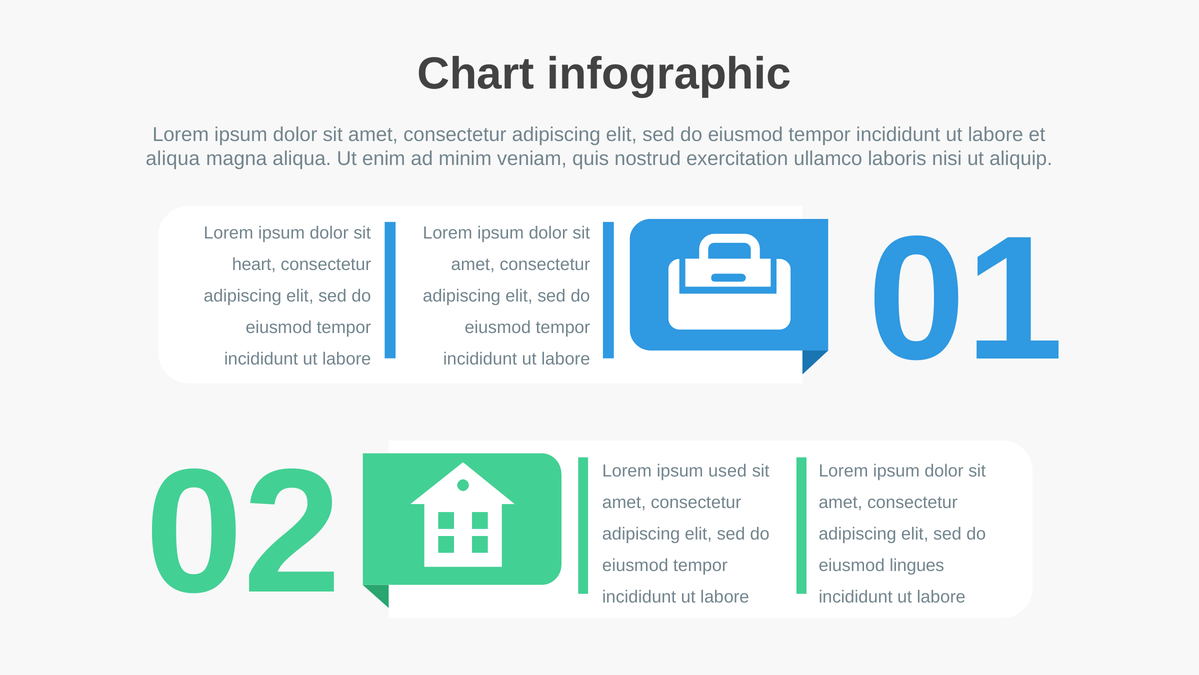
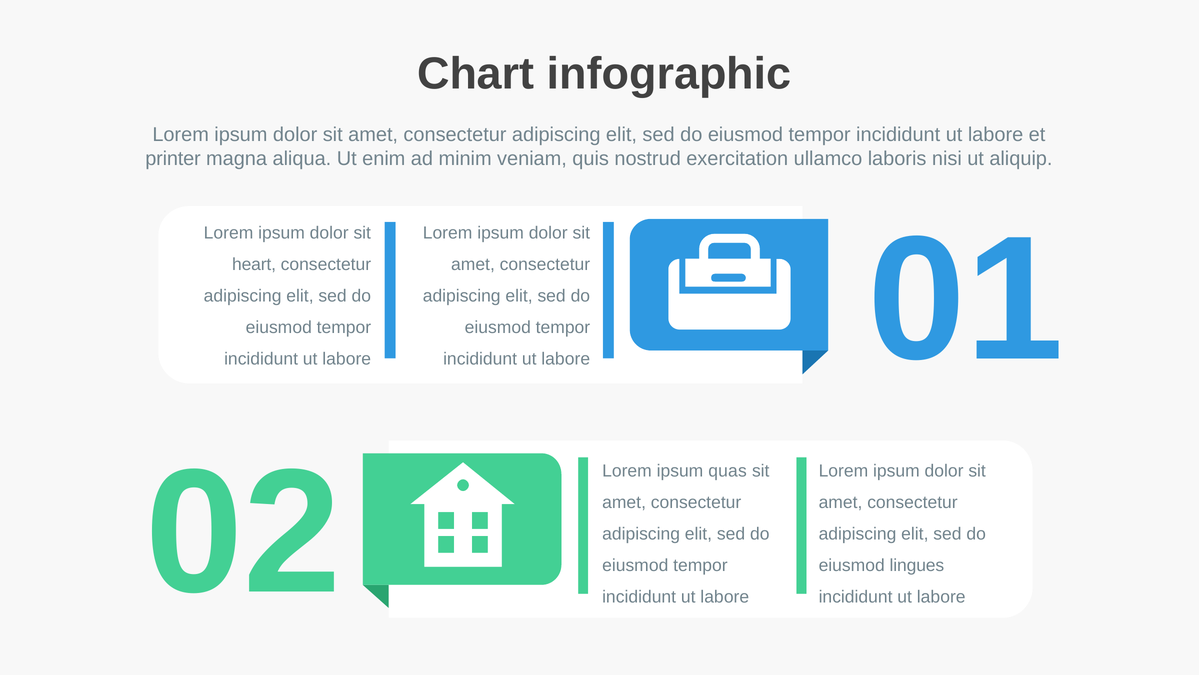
aliqua at (173, 158): aliqua -> printer
used: used -> quas
